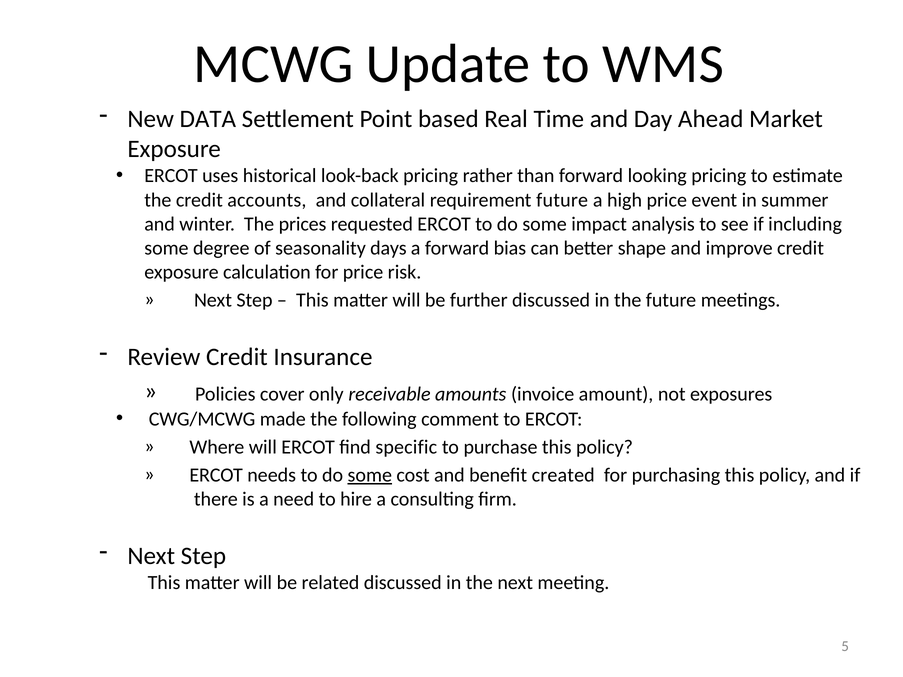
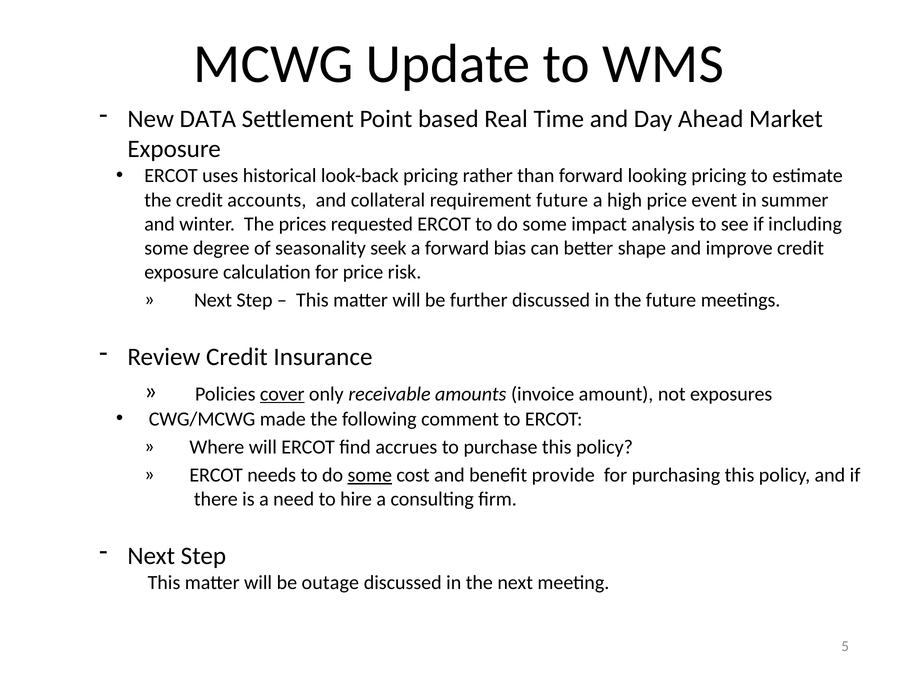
days: days -> seek
cover underline: none -> present
specific: specific -> accrues
created: created -> provide
related: related -> outage
